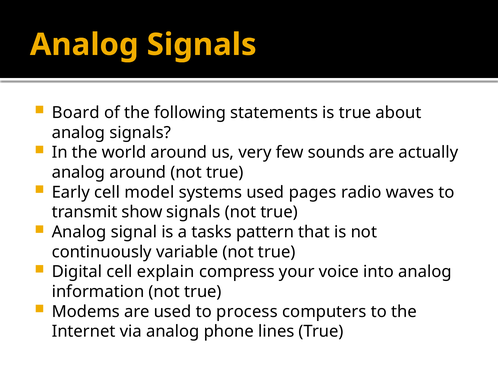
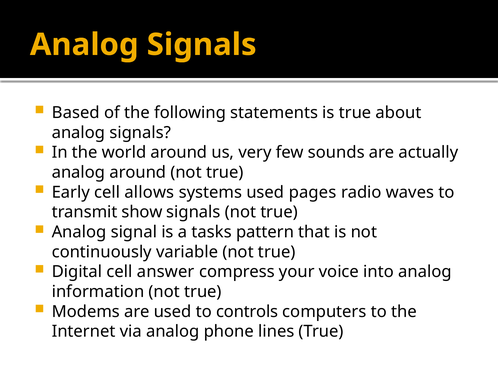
Board: Board -> Based
model: model -> allows
explain: explain -> answer
process: process -> controls
